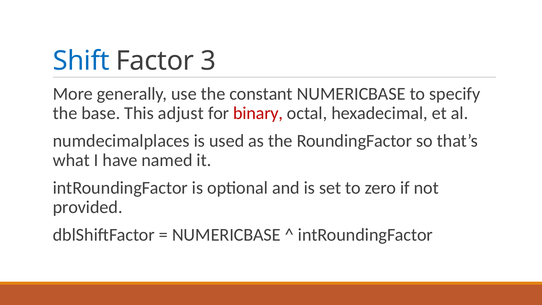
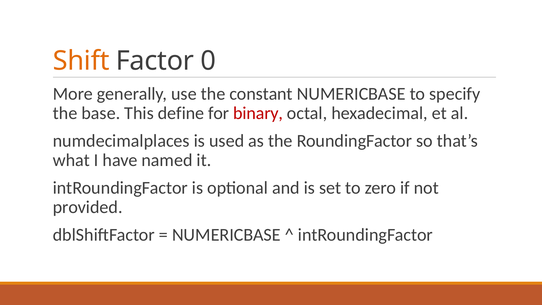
Shift colour: blue -> orange
3: 3 -> 0
adjust: adjust -> define
